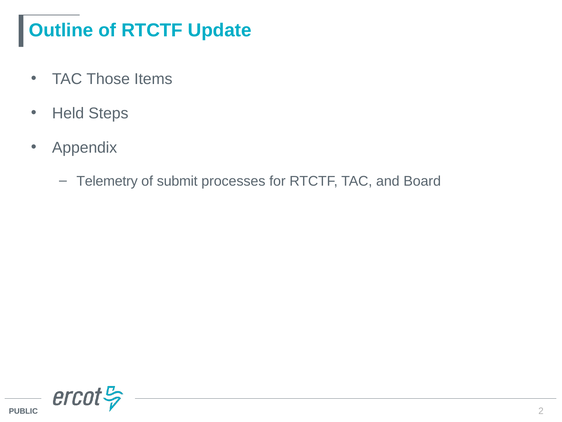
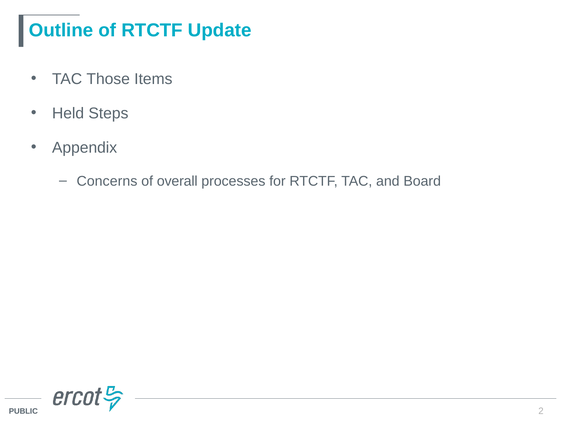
Telemetry: Telemetry -> Concerns
submit: submit -> overall
